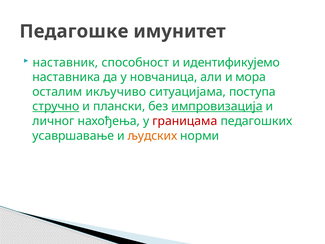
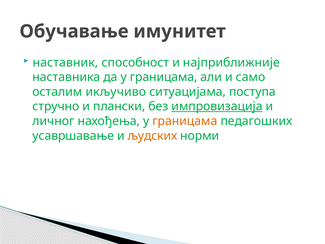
Педагошке: Педагошке -> Обучавање
идентификујемо: идентификујемо -> најприближније
да у новчаница: новчаница -> границама
мора: мора -> само
стручно underline: present -> none
границама at (185, 121) colour: red -> orange
